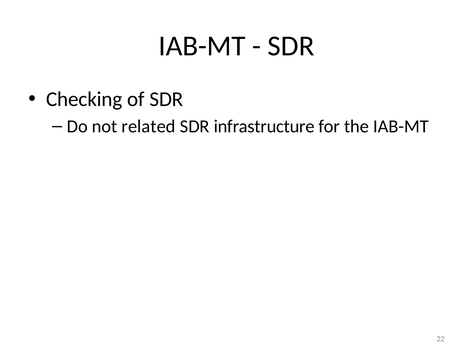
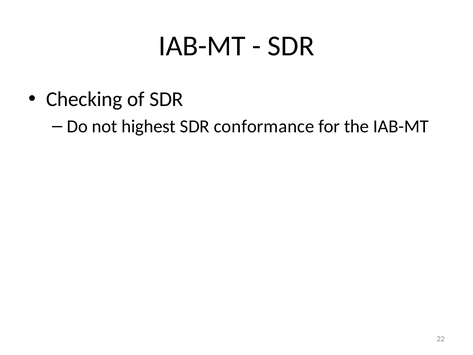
related: related -> highest
infrastructure: infrastructure -> conformance
